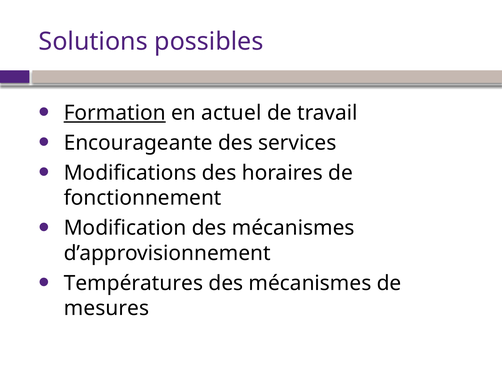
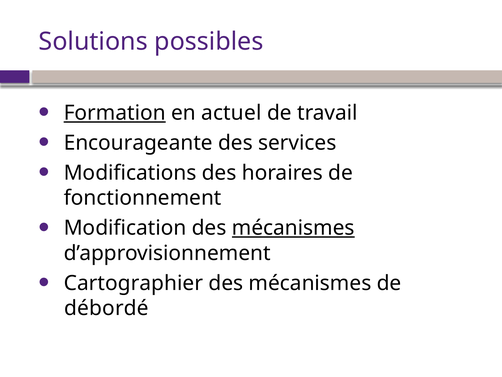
mécanismes at (293, 228) underline: none -> present
Températures: Températures -> Cartographier
mesures: mesures -> débordé
